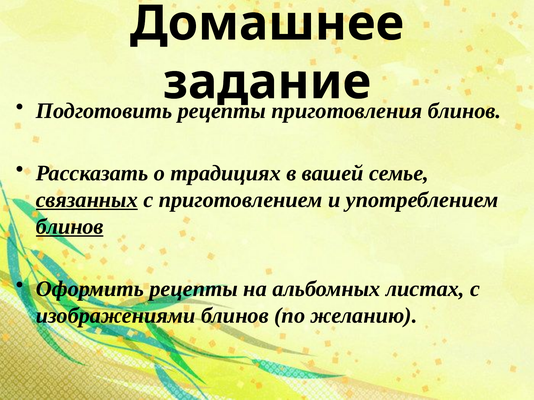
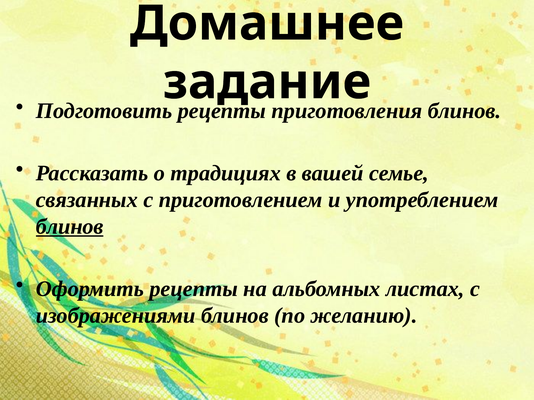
связанных underline: present -> none
